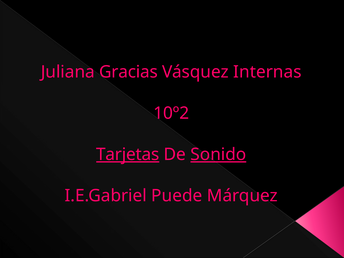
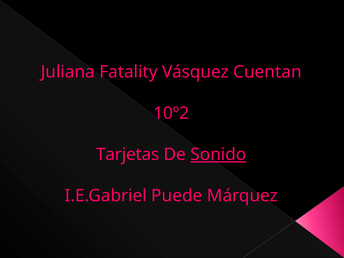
Gracias: Gracias -> Fatality
Internas: Internas -> Cuentan
Tarjetas underline: present -> none
